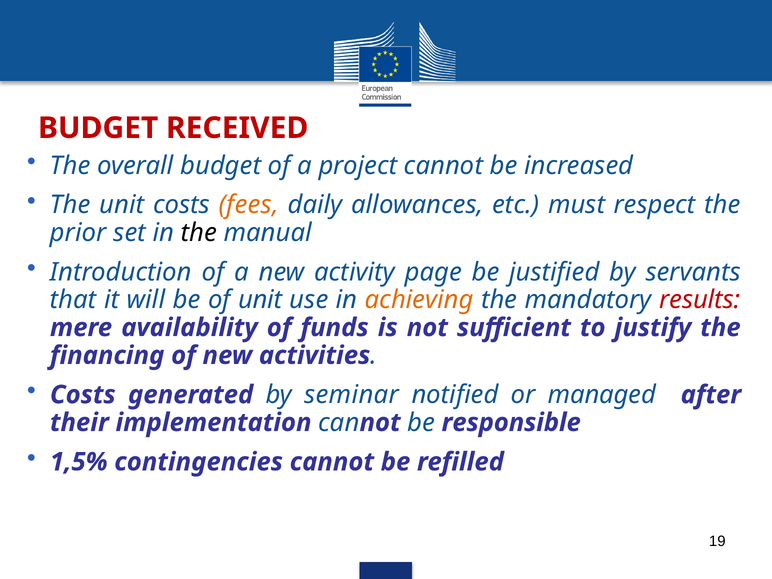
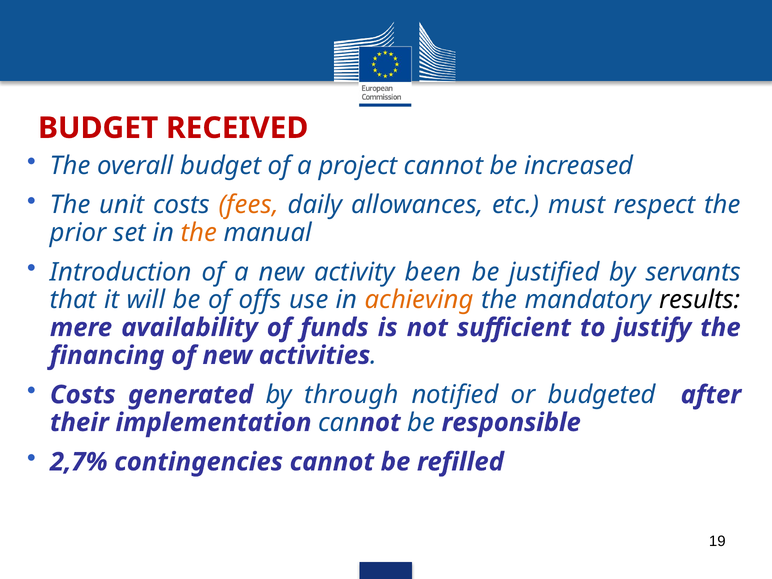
the at (199, 233) colour: black -> orange
page: page -> been
of unit: unit -> offs
results colour: red -> black
seminar: seminar -> through
managed: managed -> budgeted
1,5%: 1,5% -> 2,7%
